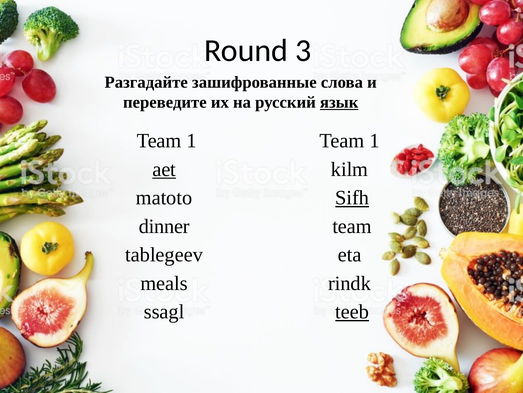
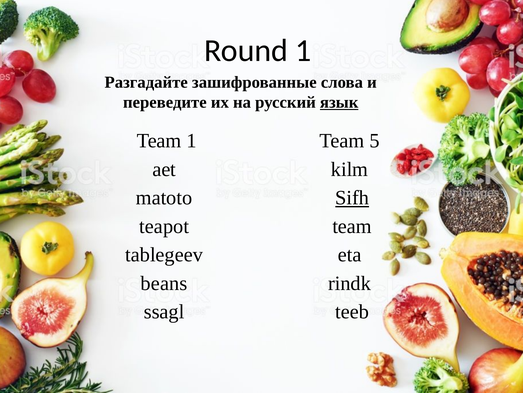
Round 3: 3 -> 1
1 at (375, 141): 1 -> 5
aet underline: present -> none
dinner: dinner -> teapot
meals: meals -> beans
teeb underline: present -> none
